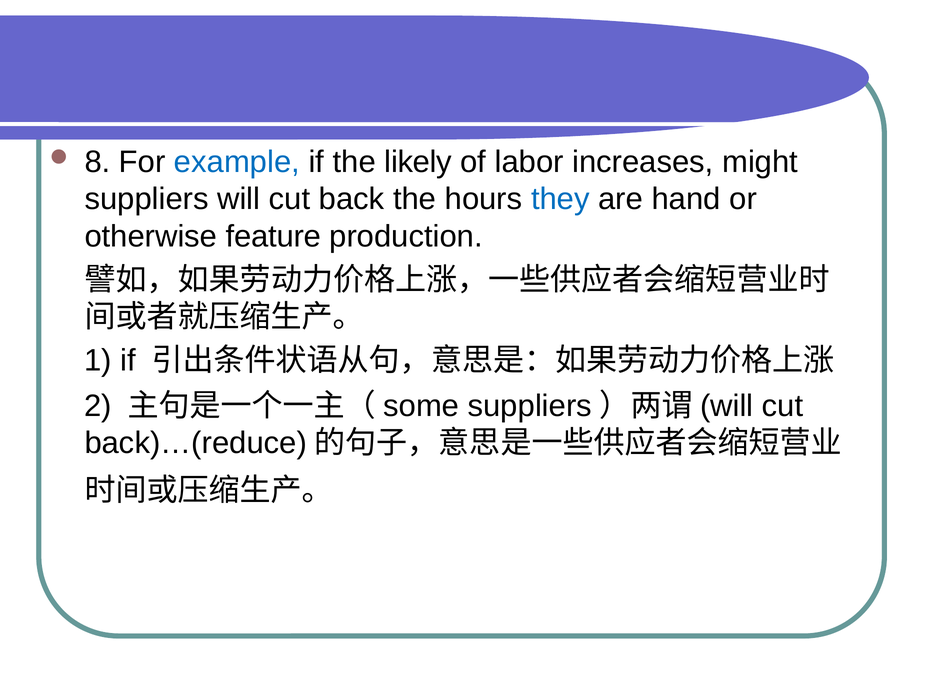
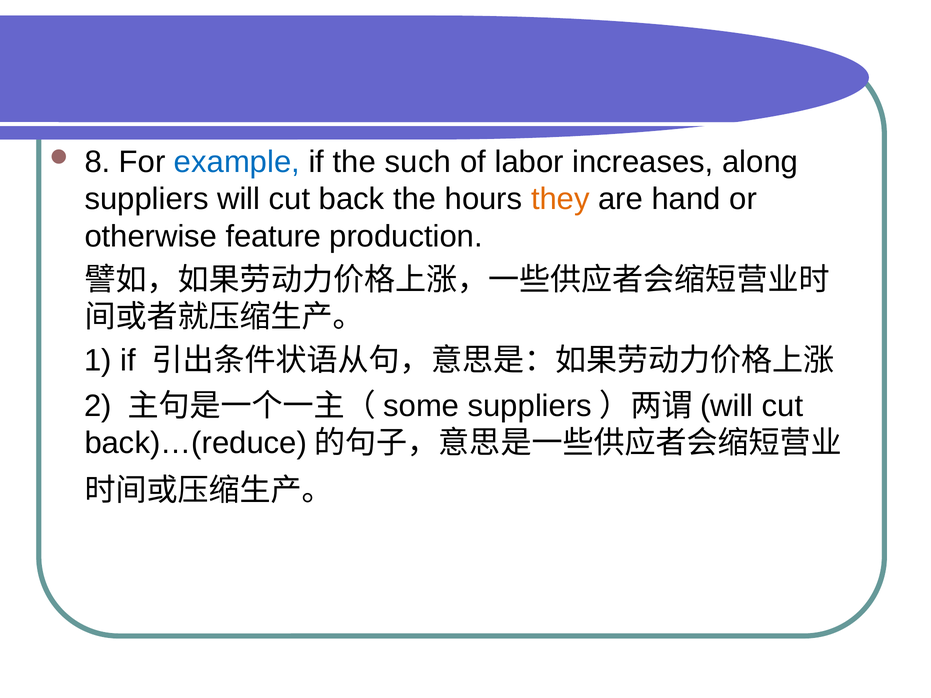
likely: likely -> such
might: might -> along
they colour: blue -> orange
